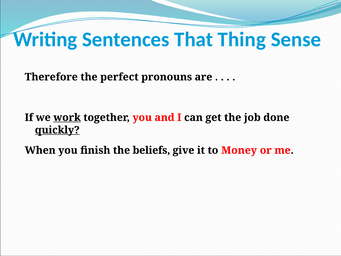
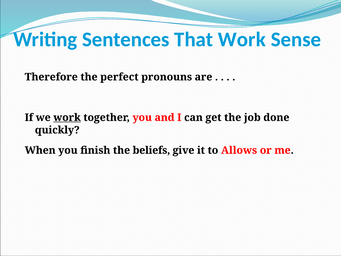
That Thing: Thing -> Work
quickly underline: present -> none
Money: Money -> Allows
